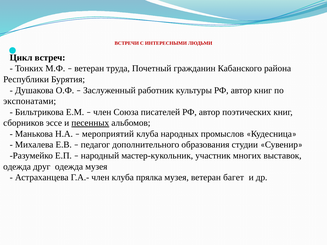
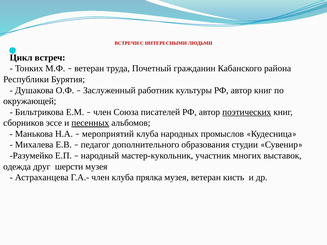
экспонатами: экспонатами -> окружающей
поэтических underline: none -> present
друг одежда: одежда -> шерсти
багет: багет -> кисть
